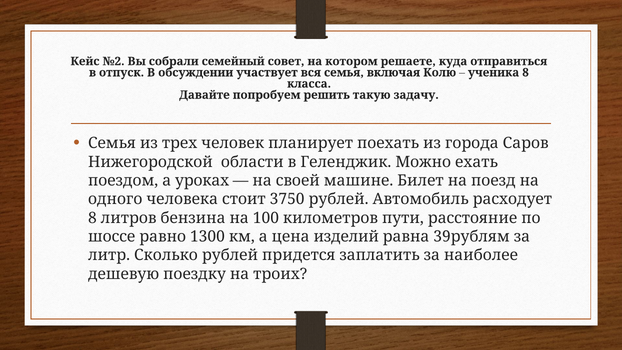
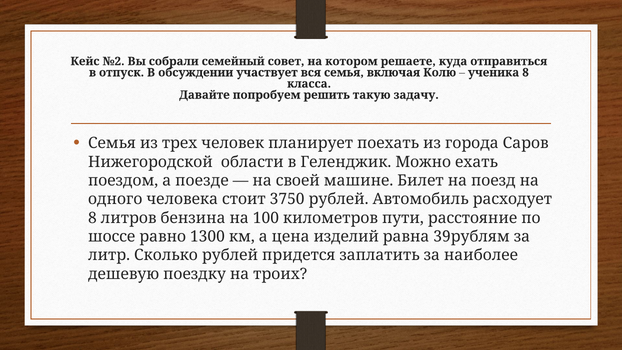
уроках: уроках -> поезде
